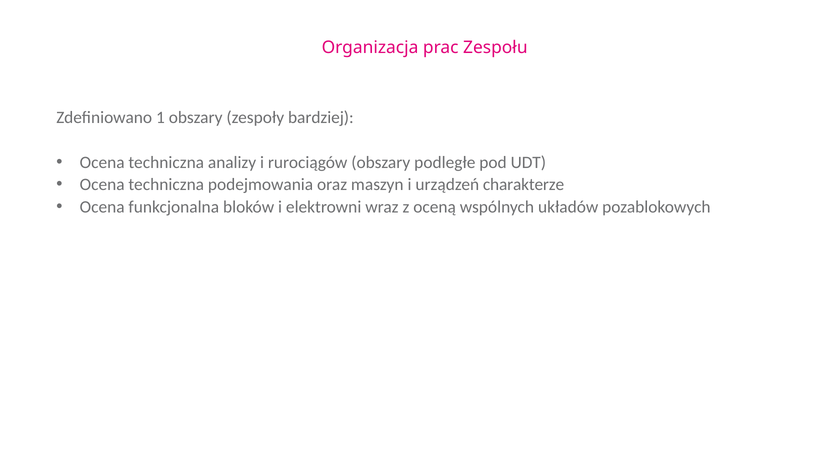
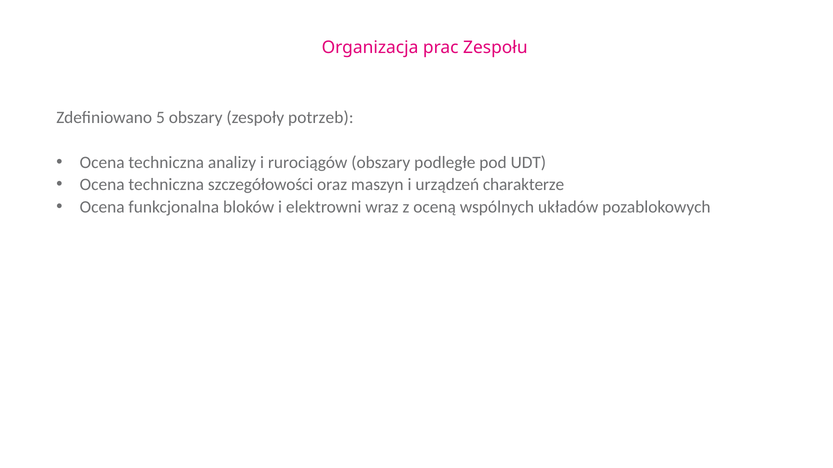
1: 1 -> 5
bardziej: bardziej -> potrzeb
podejmowania: podejmowania -> szczegółowości
